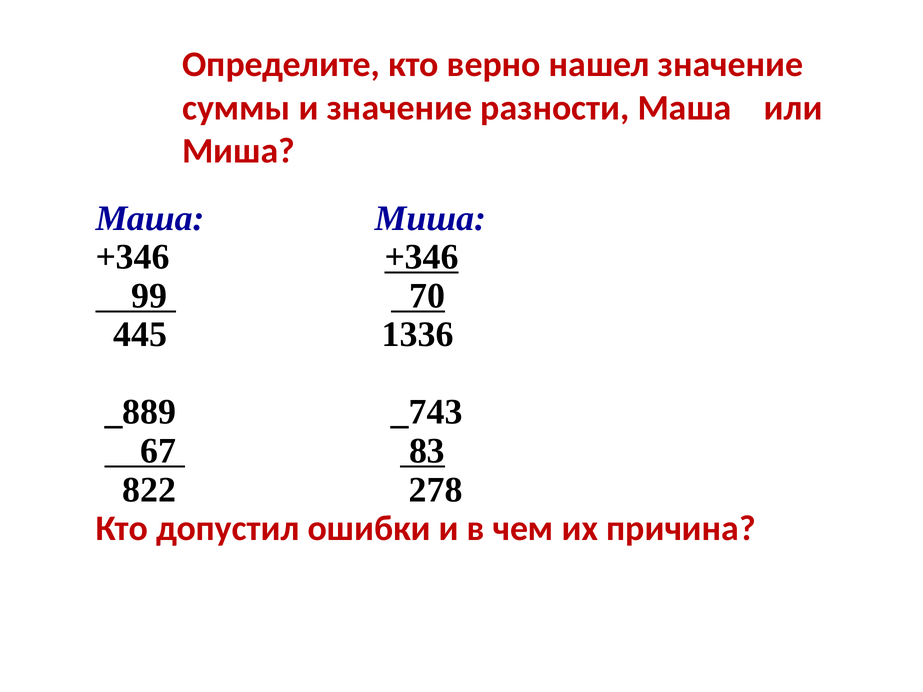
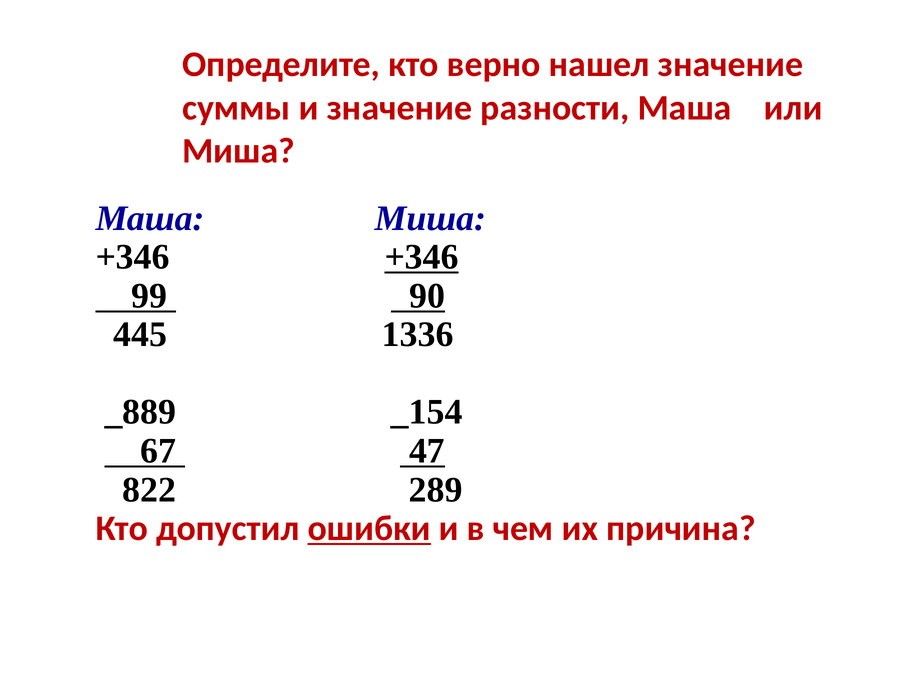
70: 70 -> 90
_743: _743 -> _154
83: 83 -> 47
278: 278 -> 289
ошибки underline: none -> present
